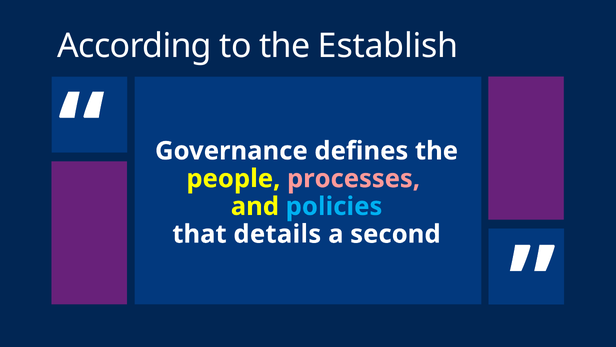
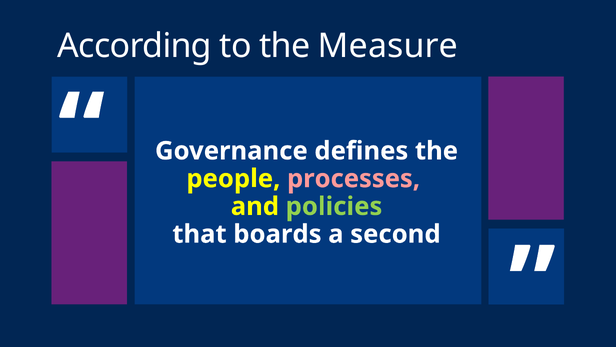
Establish: Establish -> Measure
policies colour: light blue -> light green
details: details -> boards
